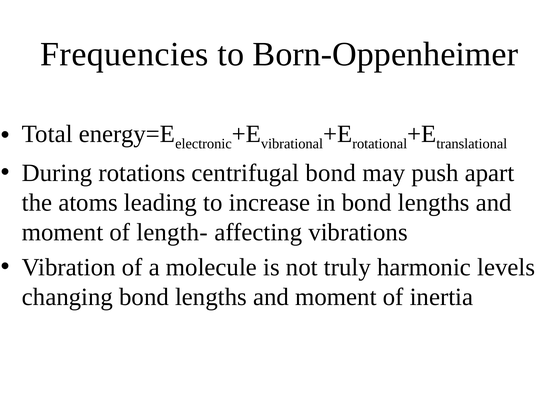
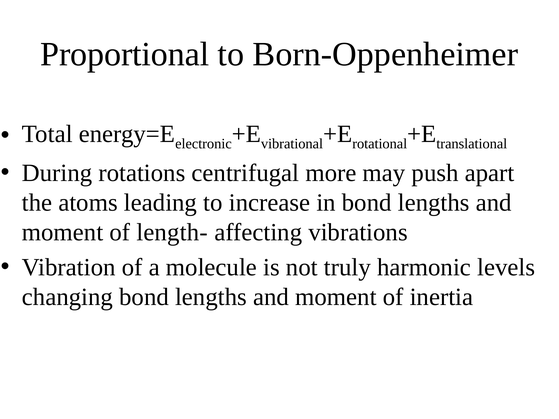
Frequencies: Frequencies -> Proportional
centrifugal bond: bond -> more
